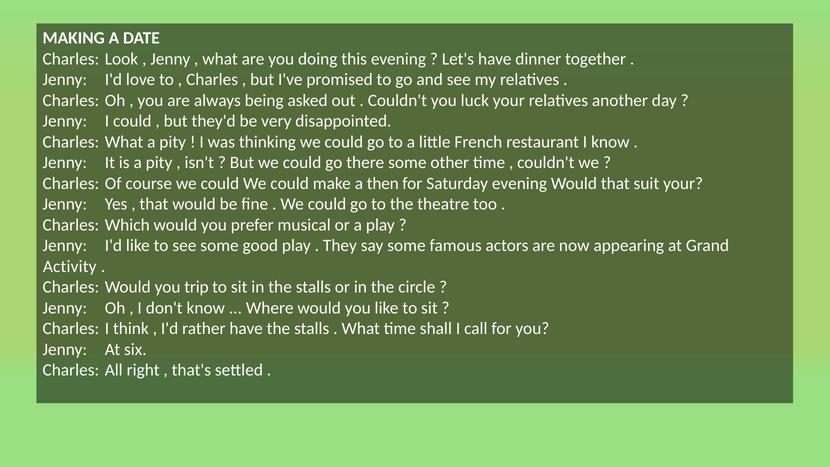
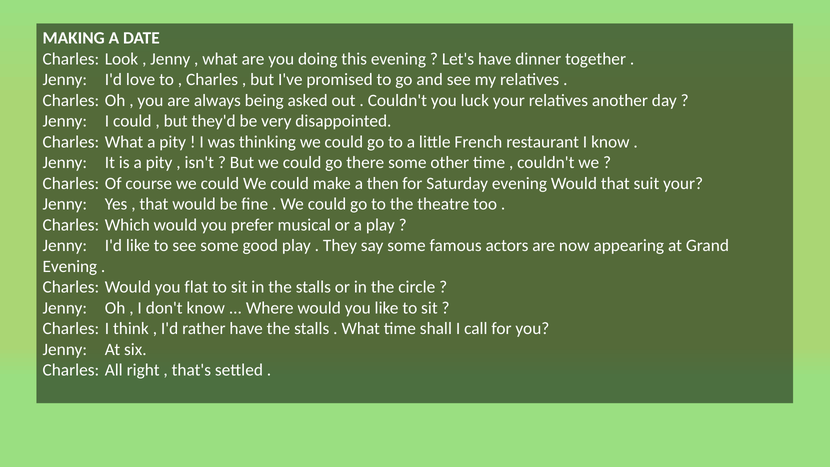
Activity at (70, 266): Activity -> Evening
trip: trip -> flat
